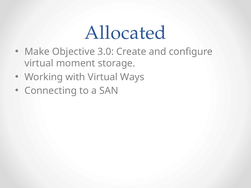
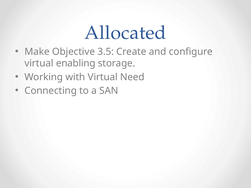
3.0: 3.0 -> 3.5
moment: moment -> enabling
Ways: Ways -> Need
